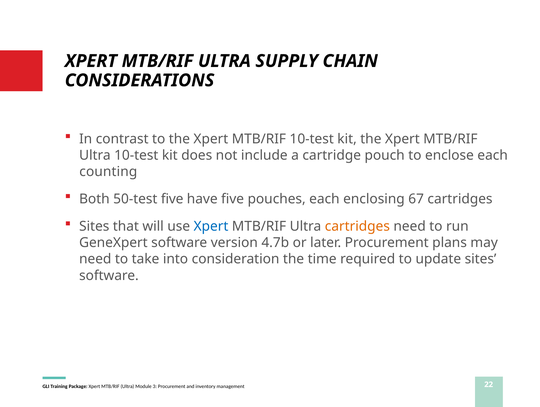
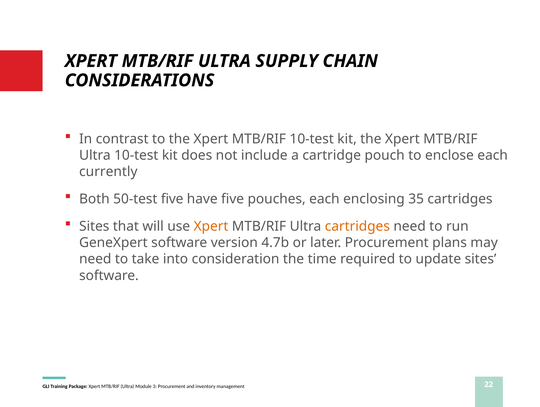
counting: counting -> currently
67: 67 -> 35
Xpert at (211, 226) colour: blue -> orange
